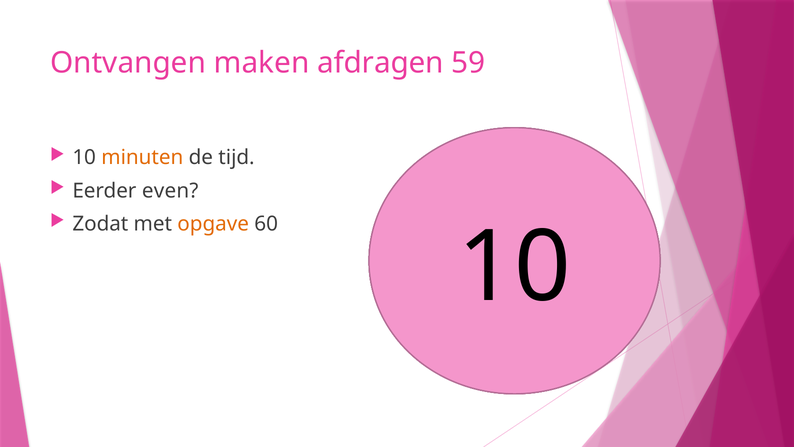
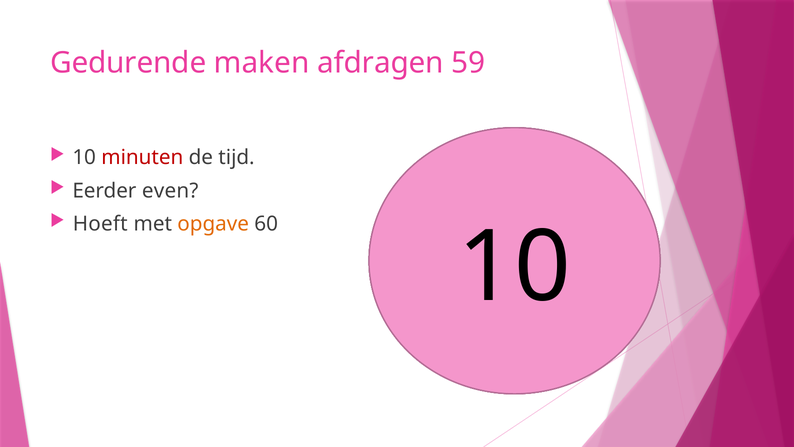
Ontvangen: Ontvangen -> Gedurende
minuten colour: orange -> red
Zodat: Zodat -> Hoeft
